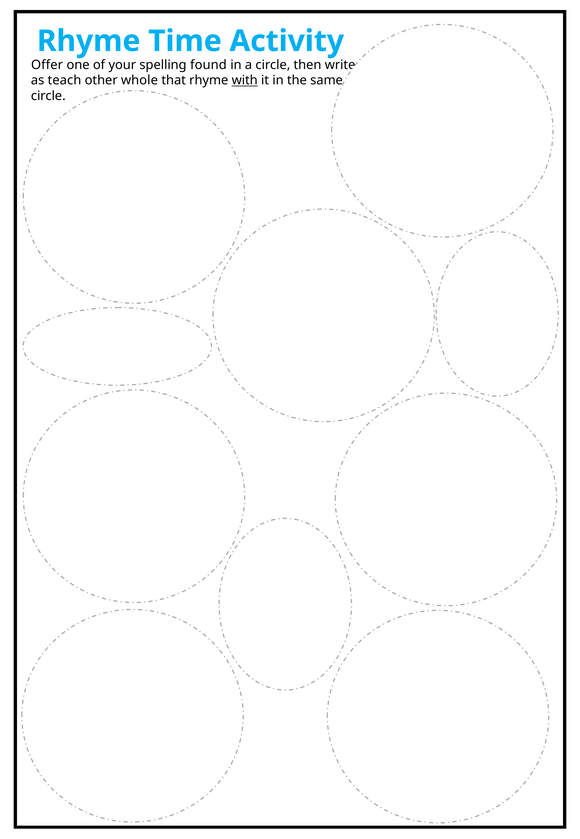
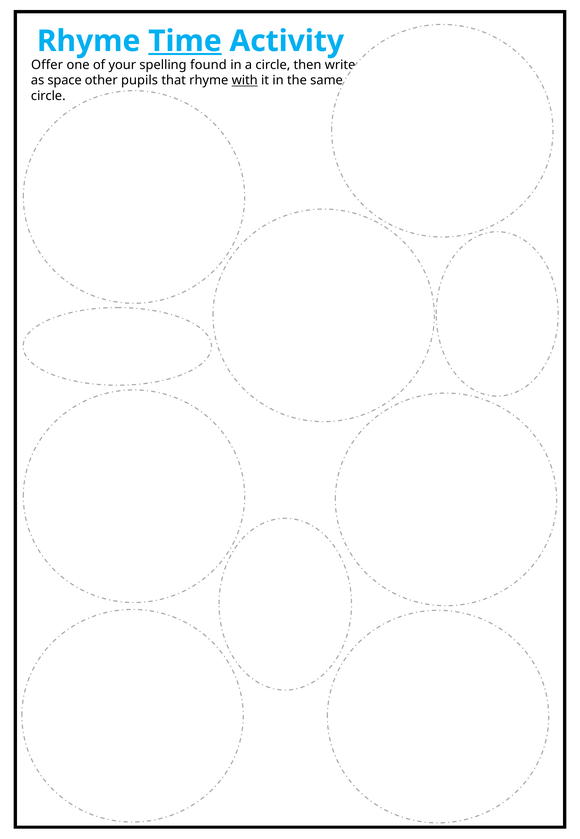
Time underline: none -> present
teach: teach -> space
whole: whole -> pupils
